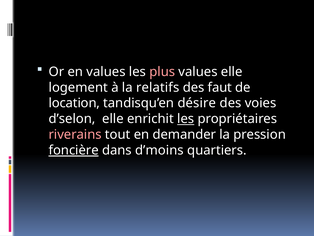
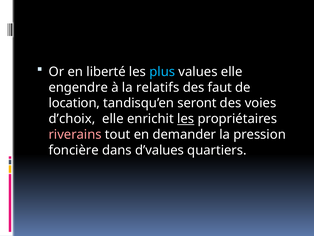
en values: values -> liberté
plus colour: pink -> light blue
logement: logement -> engendre
désire: désire -> seront
d’selon: d’selon -> d’choix
foncière underline: present -> none
d’moins: d’moins -> d’values
